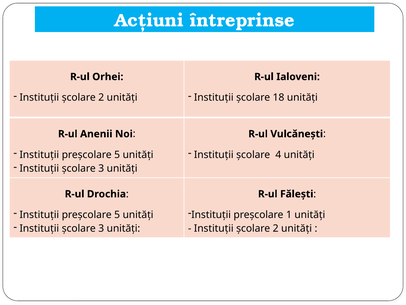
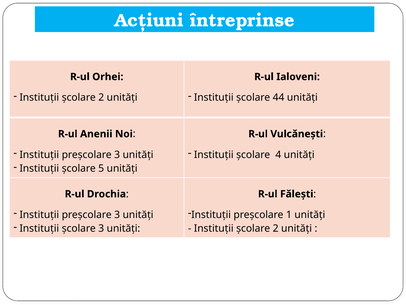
18: 18 -> 44
5 at (117, 154): 5 -> 3
3 at (101, 168): 3 -> 5
5 at (117, 214): 5 -> 3
